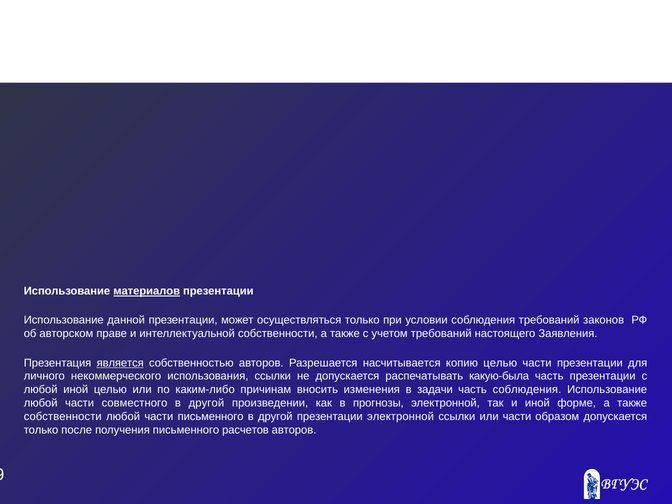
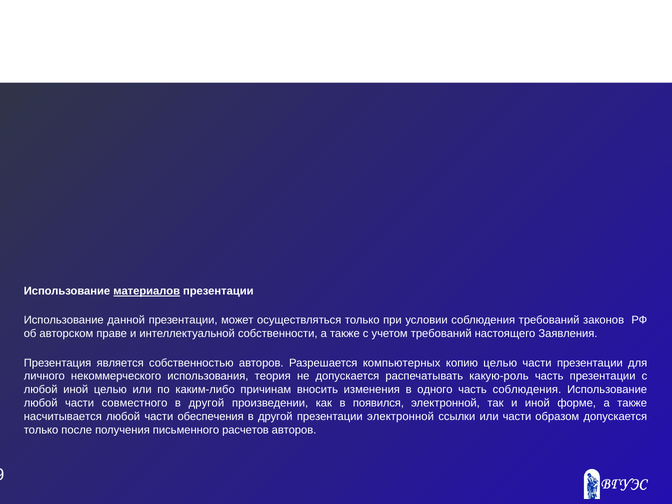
является underline: present -> none
насчитывается: насчитывается -> компьютерных
использования ссылки: ссылки -> теория
какую-была: какую-была -> какую-роль
задачи: задачи -> одного
прогнозы: прогнозы -> появился
собственности at (63, 417): собственности -> насчитывается
части письменного: письменного -> обеспечения
